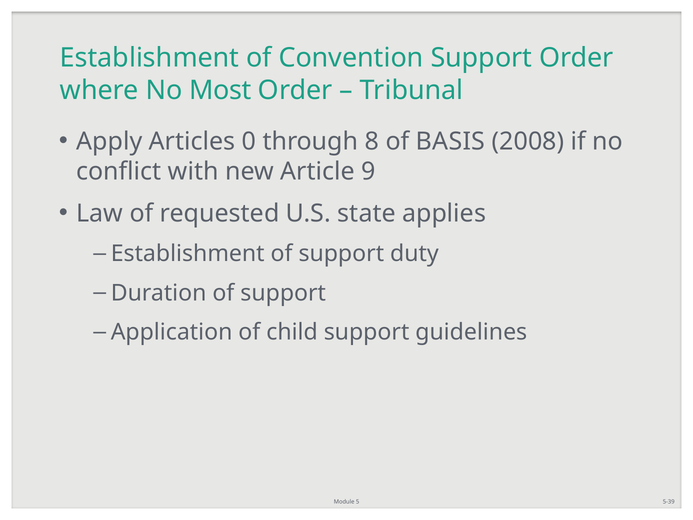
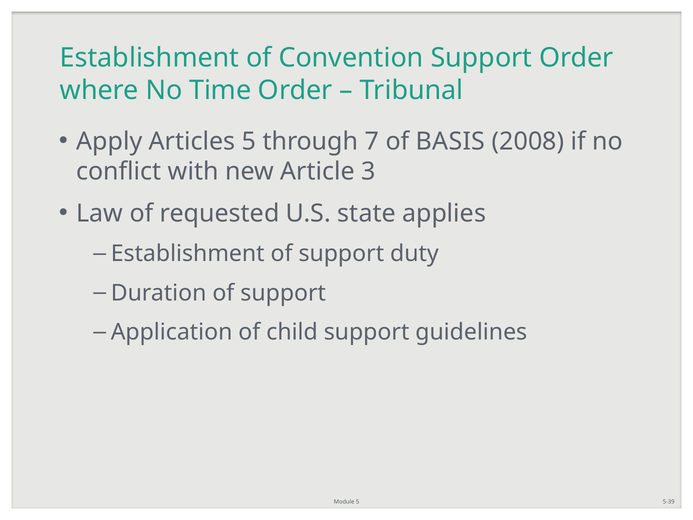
Most: Most -> Time
Articles 0: 0 -> 5
8: 8 -> 7
9: 9 -> 3
